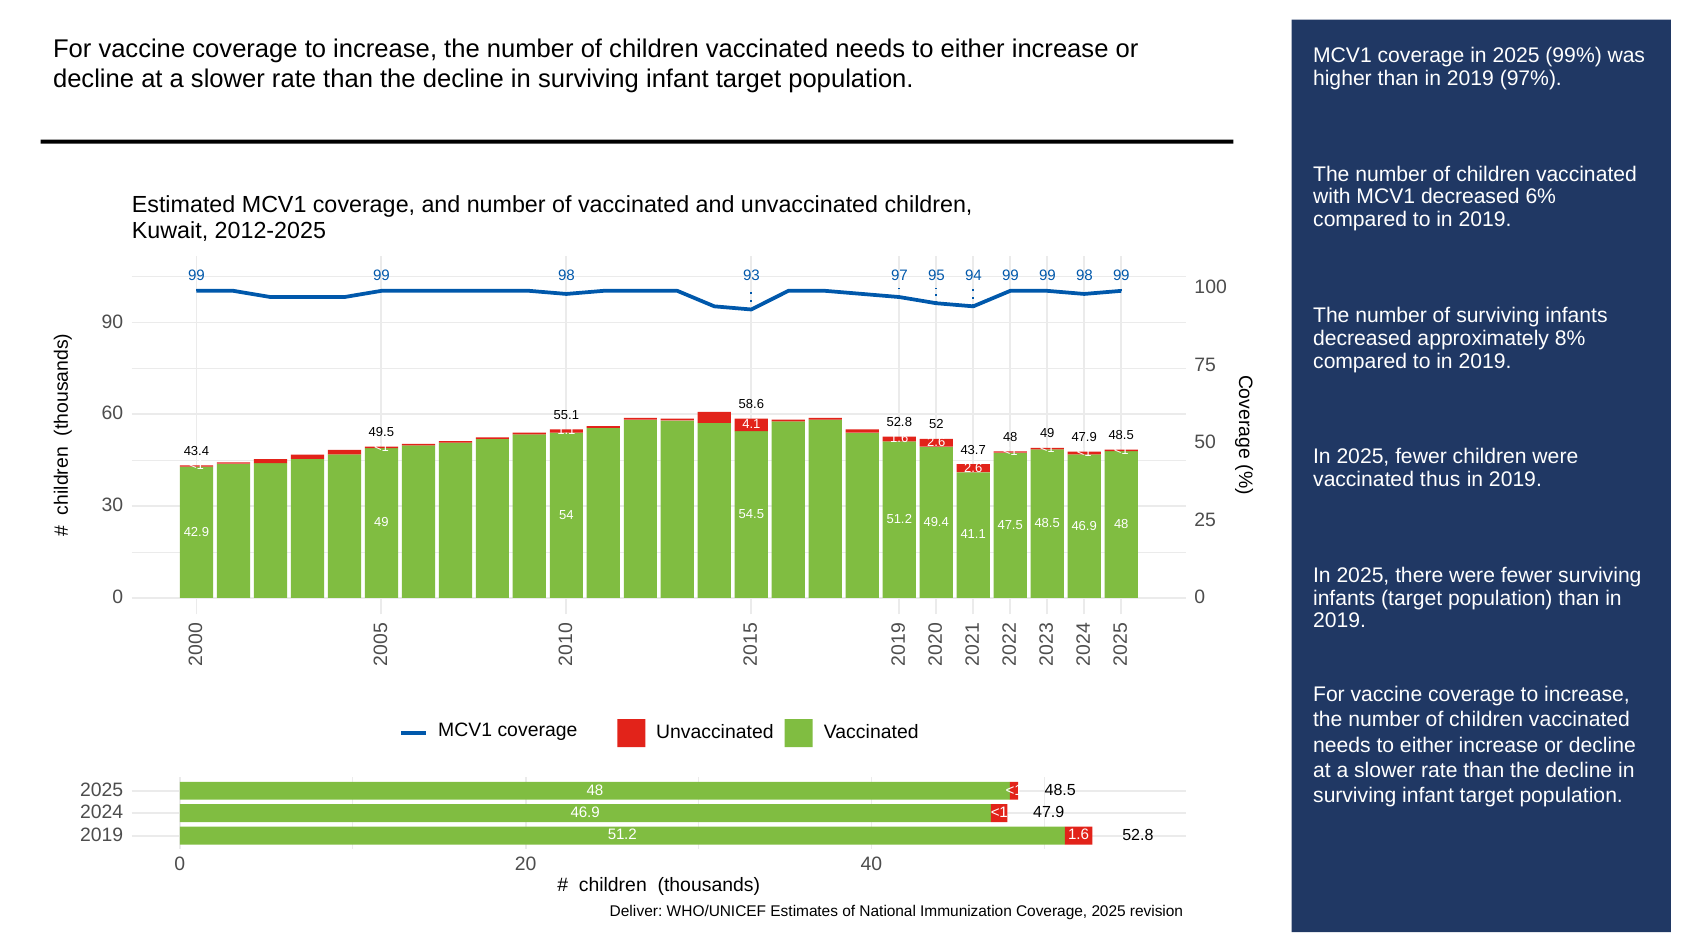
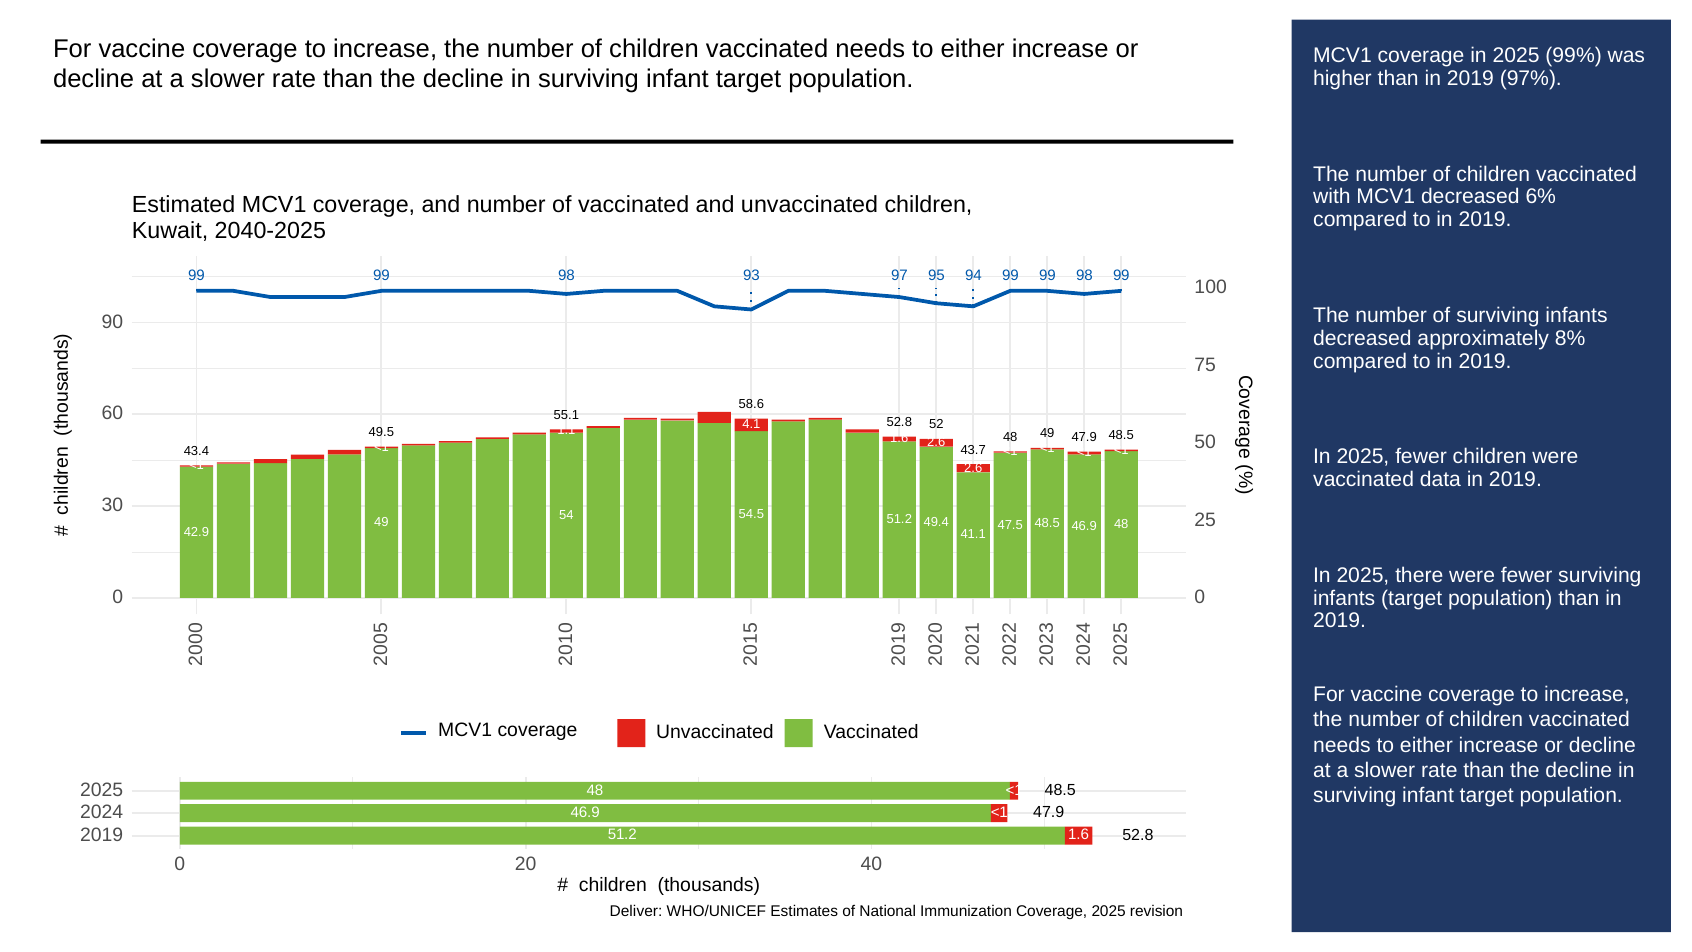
2012-2025: 2012-2025 -> 2040-2025
thus: thus -> data
